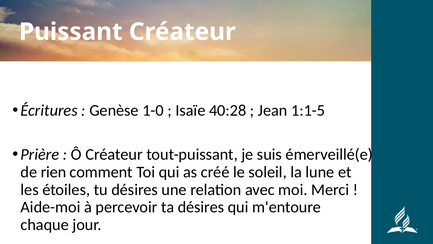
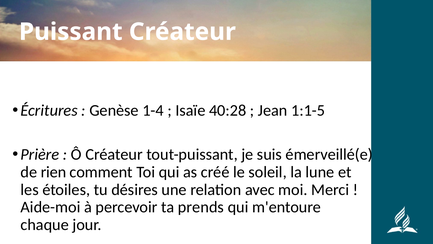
1-0: 1-0 -> 1-4
ta désires: désires -> prends
